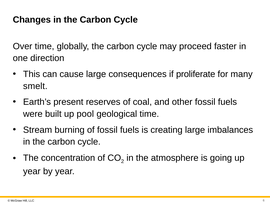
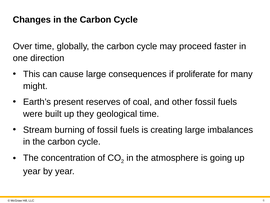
smelt: smelt -> might
pool: pool -> they
